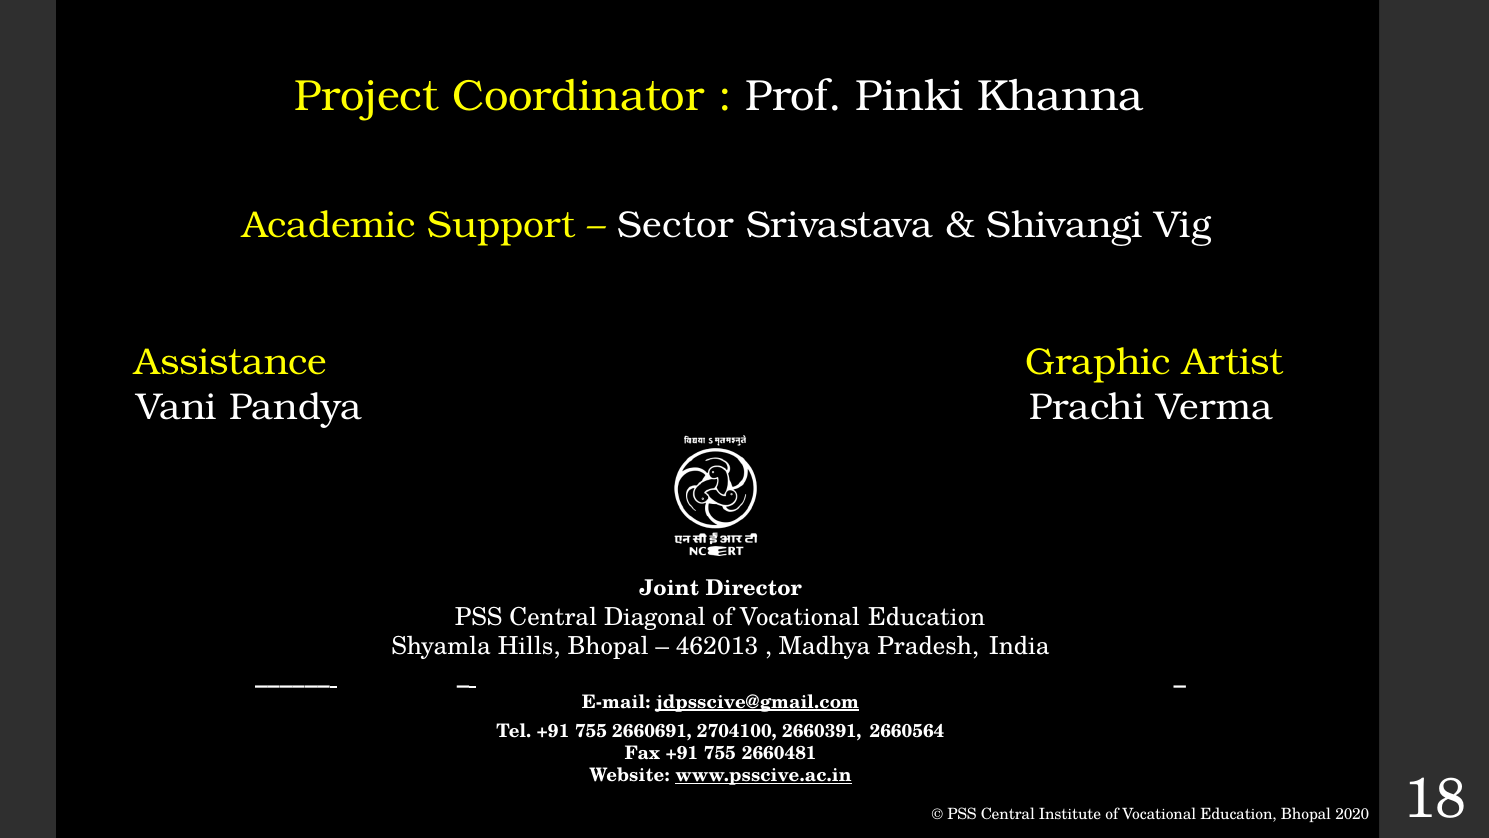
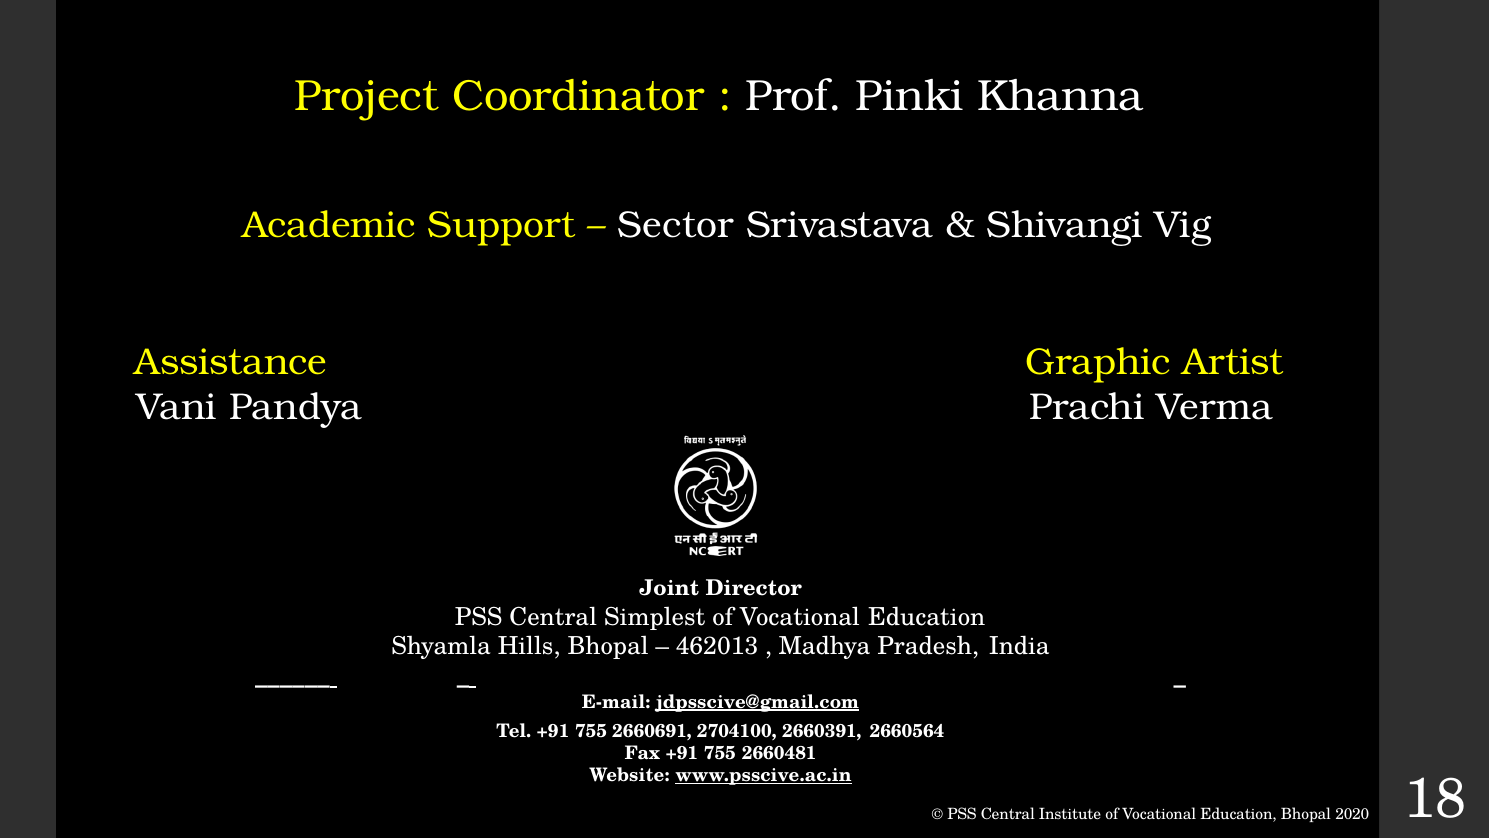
Diagonal: Diagonal -> Simplest
